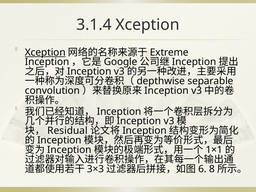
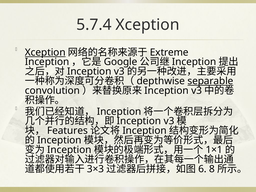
3.1.4: 3.1.4 -> 5.7.4
separable underline: none -> present
Residual: Residual -> Features
